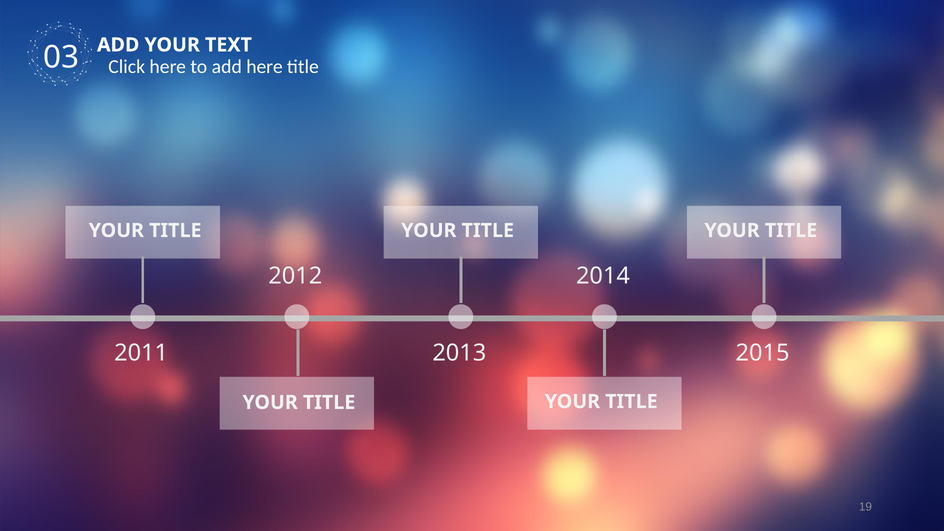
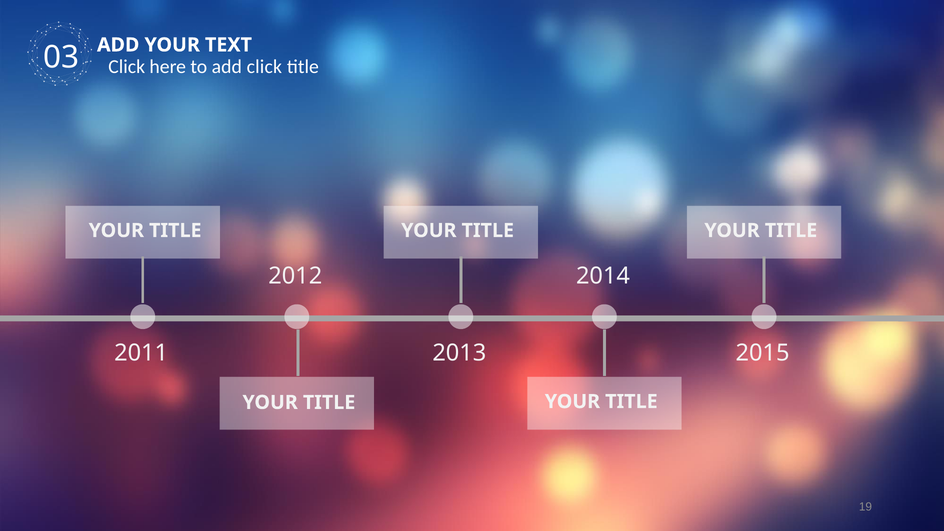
add here: here -> click
